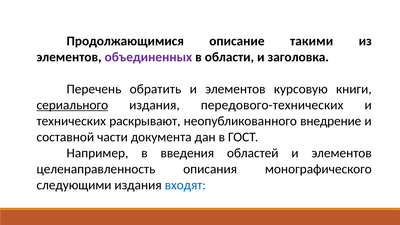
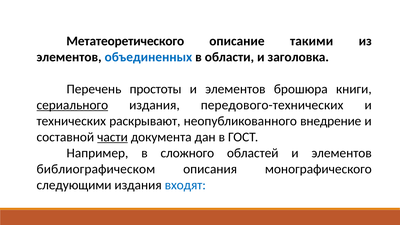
Продолжающимися: Продолжающимися -> Метатеоретического
объединенных colour: purple -> blue
обратить: обратить -> простоты
курсовую: курсовую -> брошюра
части underline: none -> present
введения: введения -> сложного
целенаправленность: целенаправленность -> библиографическом
